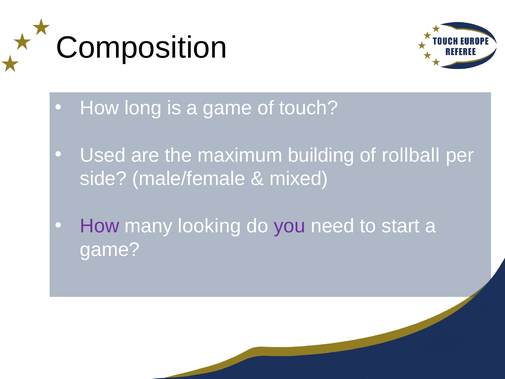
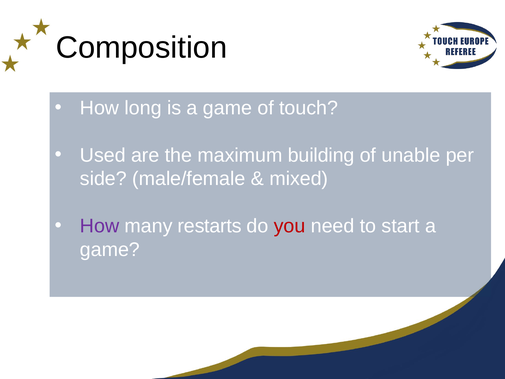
rollball: rollball -> unable
looking: looking -> restarts
you colour: purple -> red
